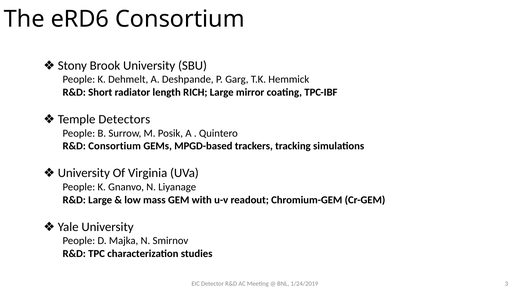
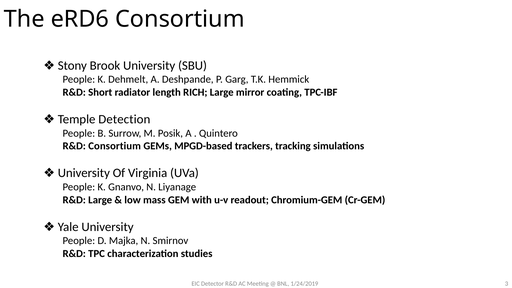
Detectors: Detectors -> Detection
